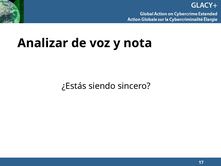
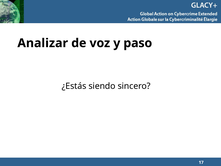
nota: nota -> paso
